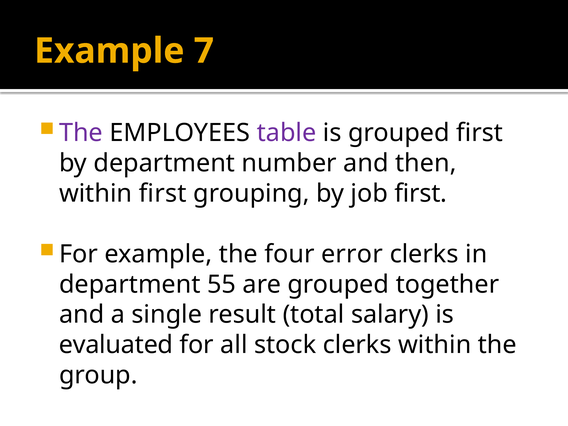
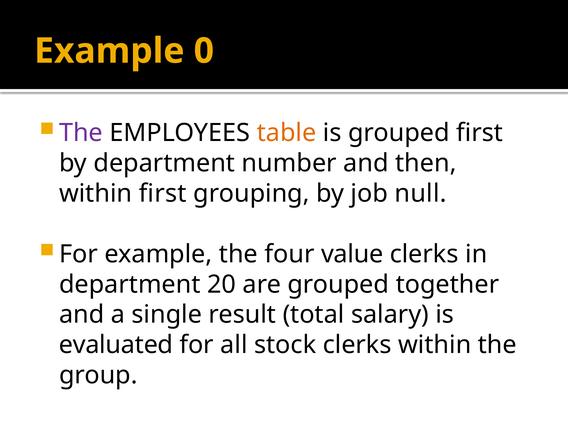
7: 7 -> 0
table colour: purple -> orange
job first: first -> null
error: error -> value
55: 55 -> 20
